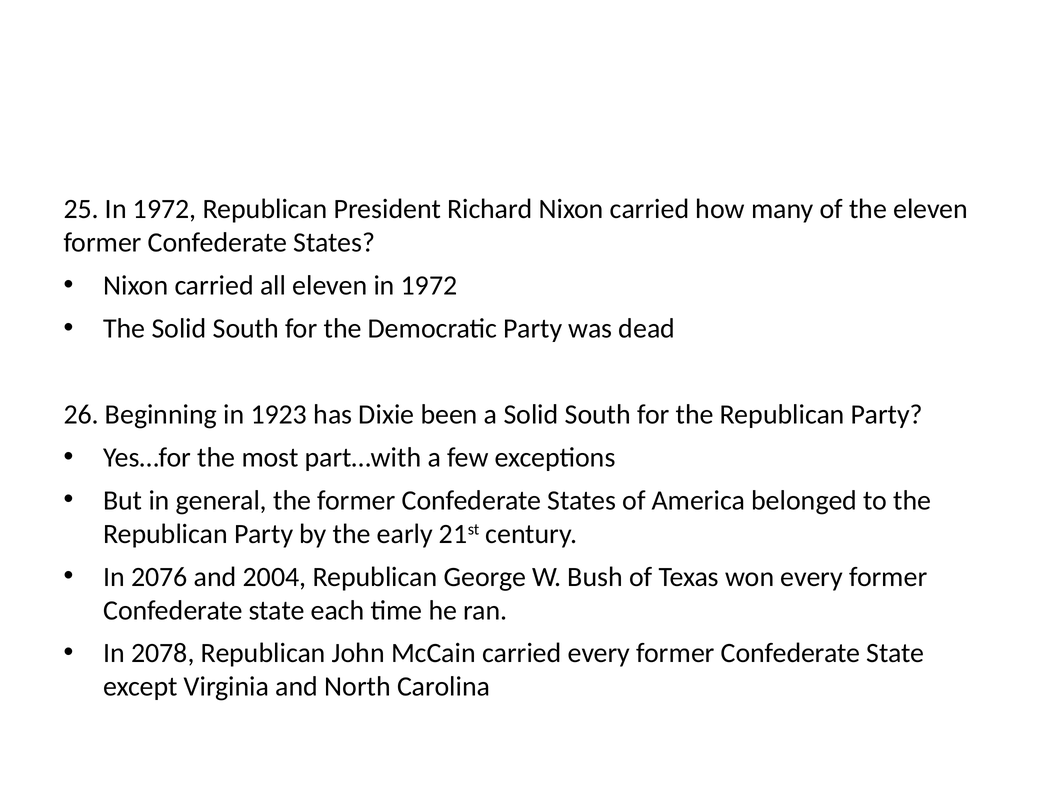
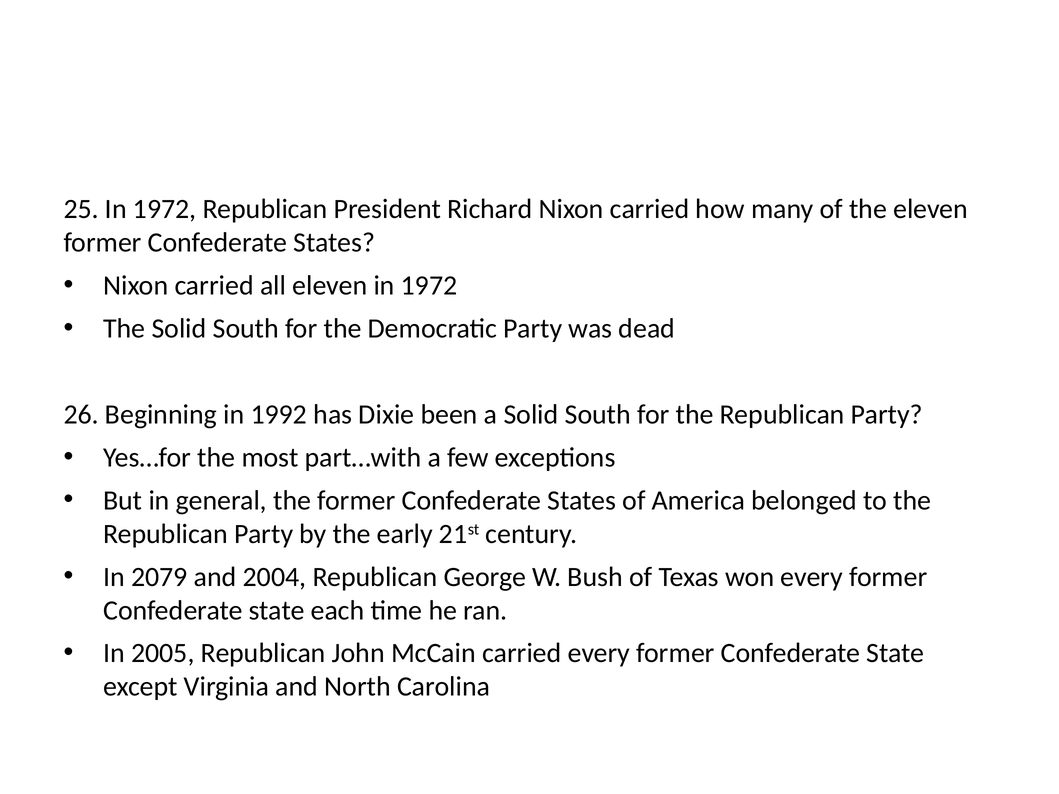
1923: 1923 -> 1992
2076: 2076 -> 2079
2078: 2078 -> 2005
